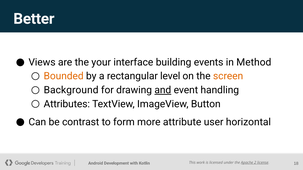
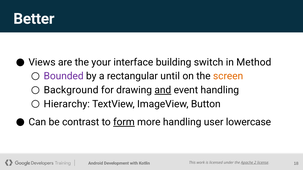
events: events -> switch
Bounded colour: orange -> purple
level: level -> until
Attributes: Attributes -> Hierarchy
form underline: none -> present
more attribute: attribute -> handling
horizontal: horizontal -> lowercase
